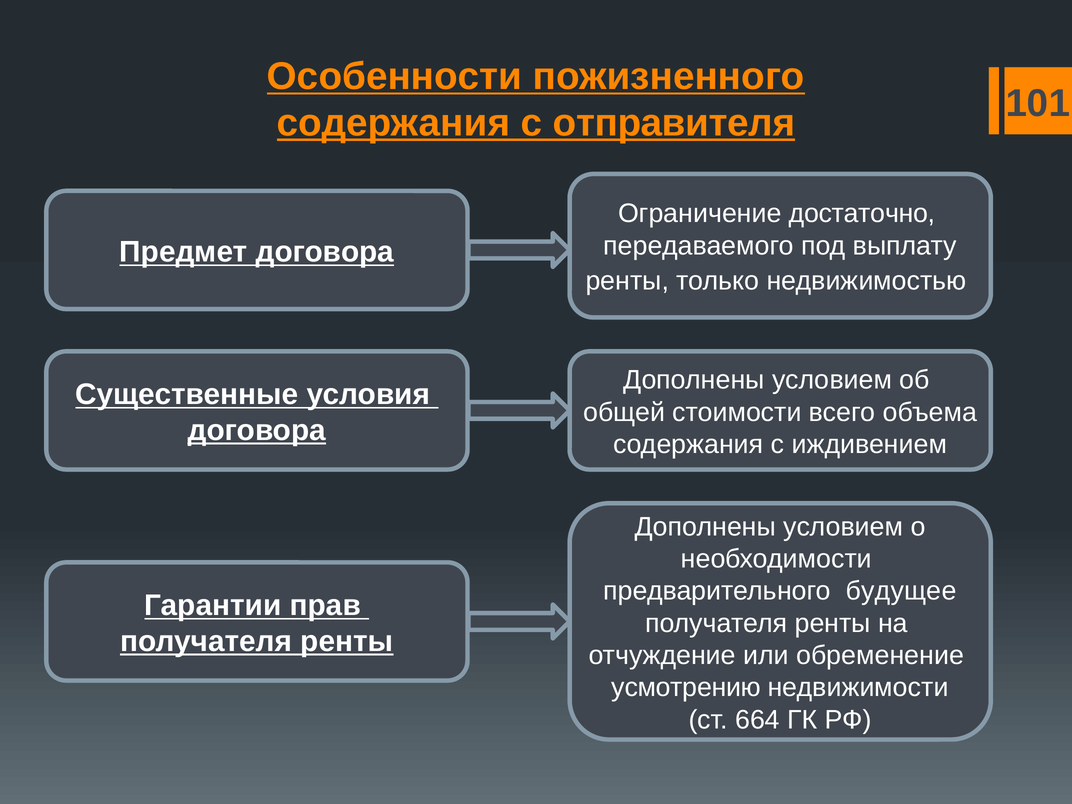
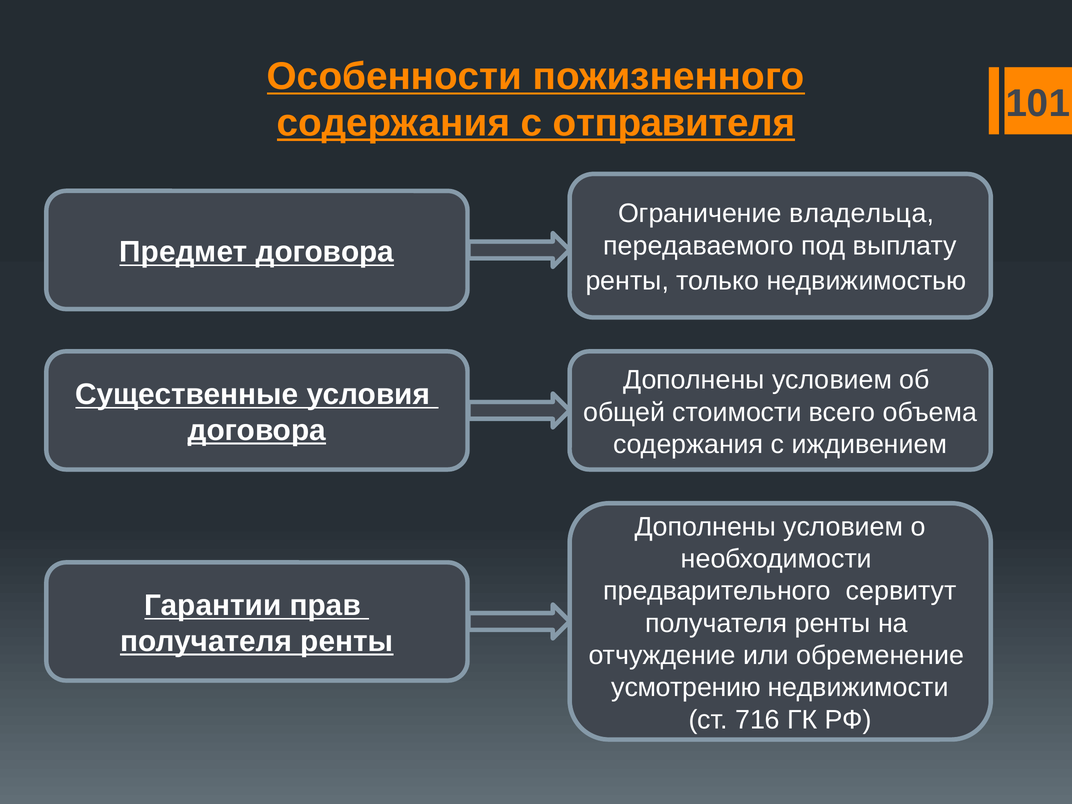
достаточно: достаточно -> владельца
будущее: будущее -> сервитут
664: 664 -> 716
